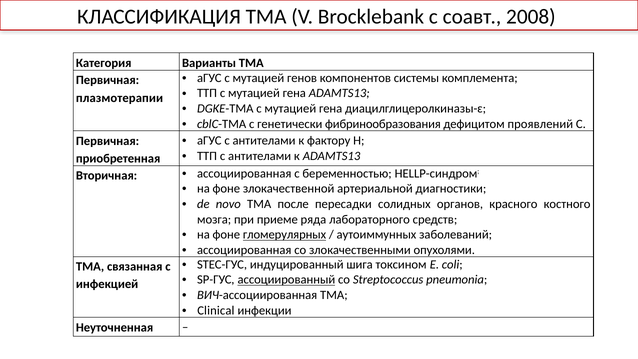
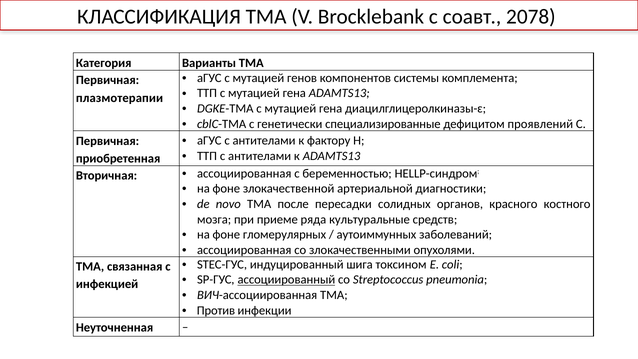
2008: 2008 -> 2078
фибринообразования: фибринообразования -> специализированные
лабораторного: лабораторного -> культуральные
гломерулярных underline: present -> none
Clinical: Clinical -> Против
